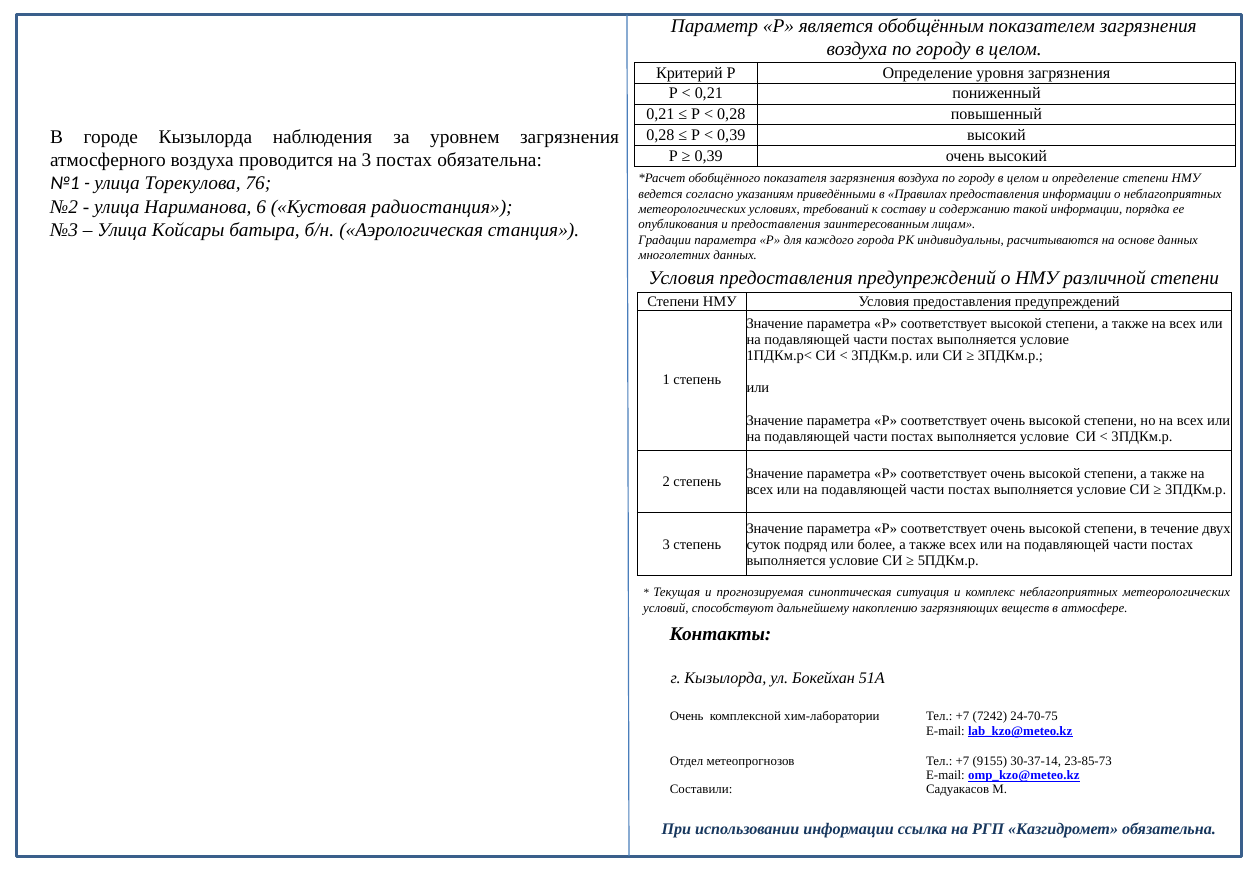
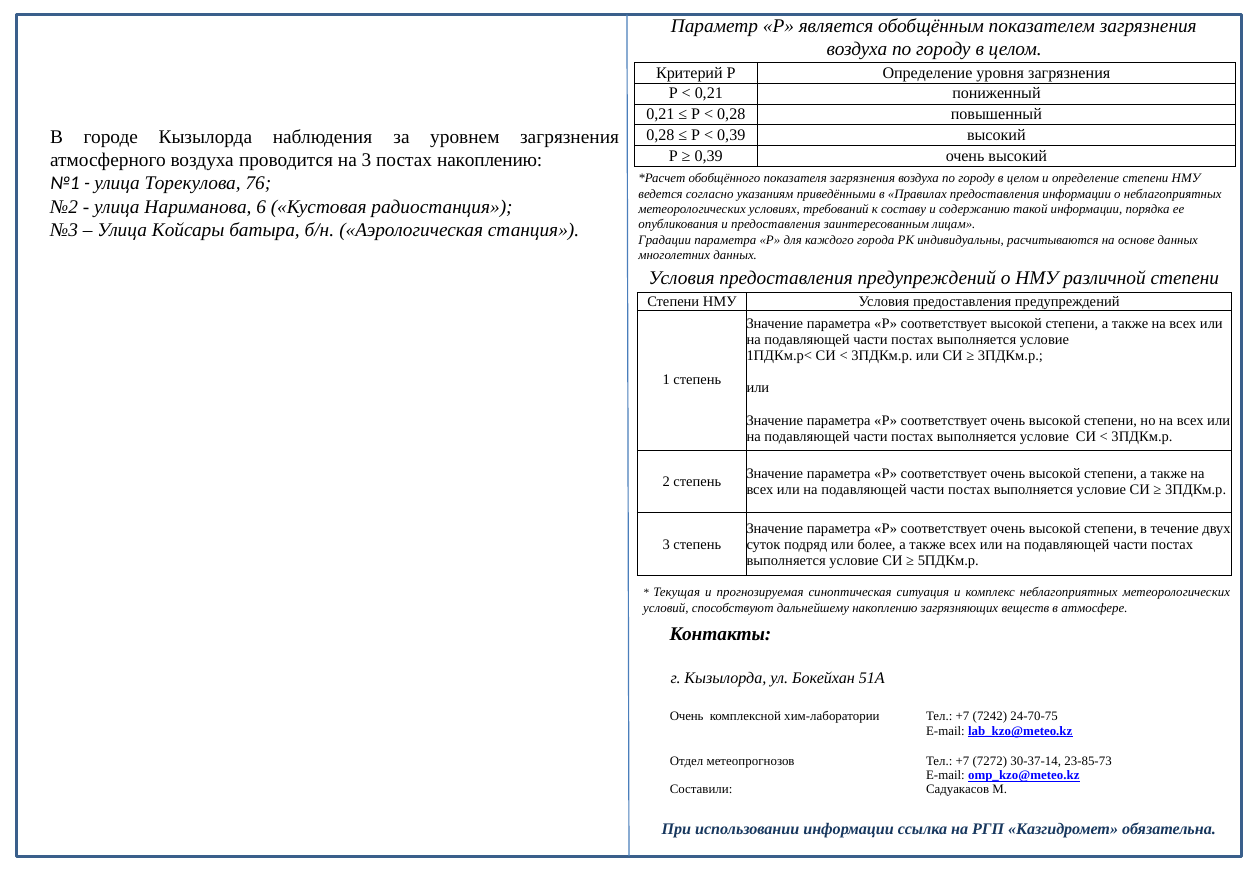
постах обязательна: обязательна -> накоплению
9155: 9155 -> 7272
